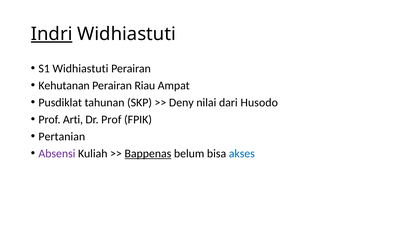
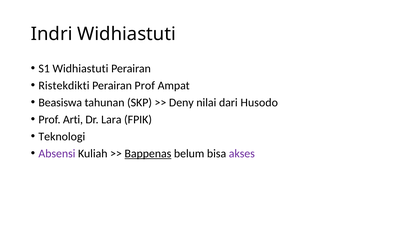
Indri underline: present -> none
Kehutanan: Kehutanan -> Ristekdikti
Perairan Riau: Riau -> Prof
Pusdiklat: Pusdiklat -> Beasiswa
Dr Prof: Prof -> Lara
Pertanian: Pertanian -> Teknologi
akses colour: blue -> purple
